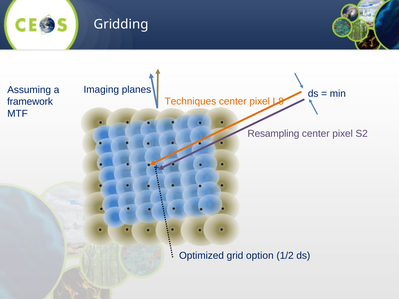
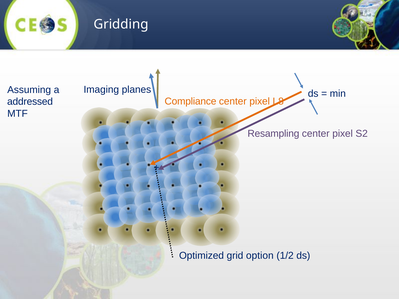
Techniques: Techniques -> Compliance
framework: framework -> addressed
